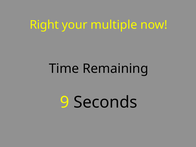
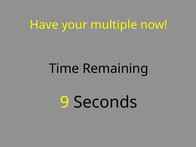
Right: Right -> Have
